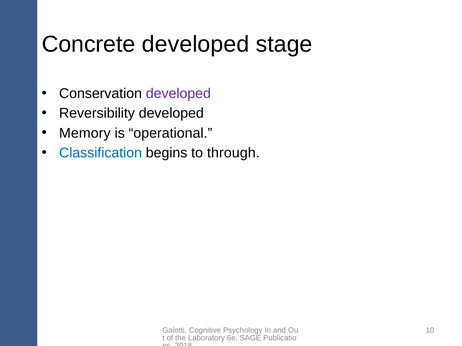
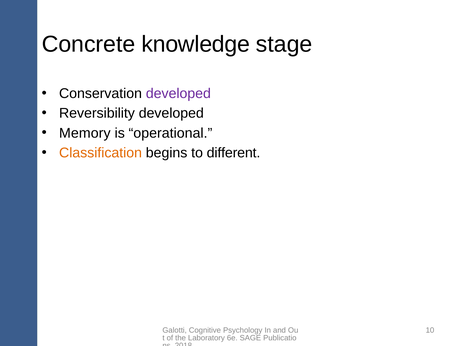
Concrete developed: developed -> knowledge
Classification colour: blue -> orange
through: through -> different
